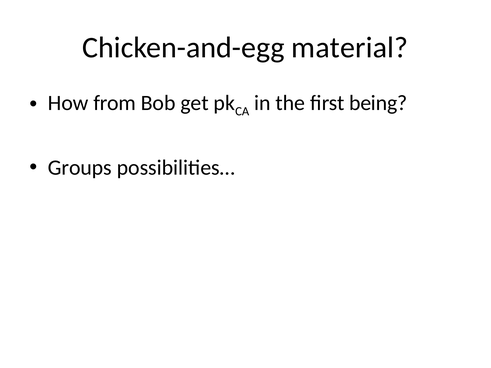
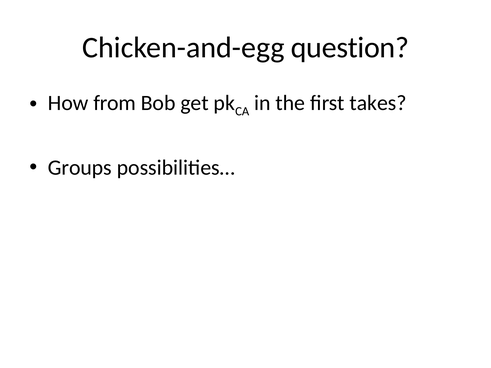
material: material -> question
being: being -> takes
